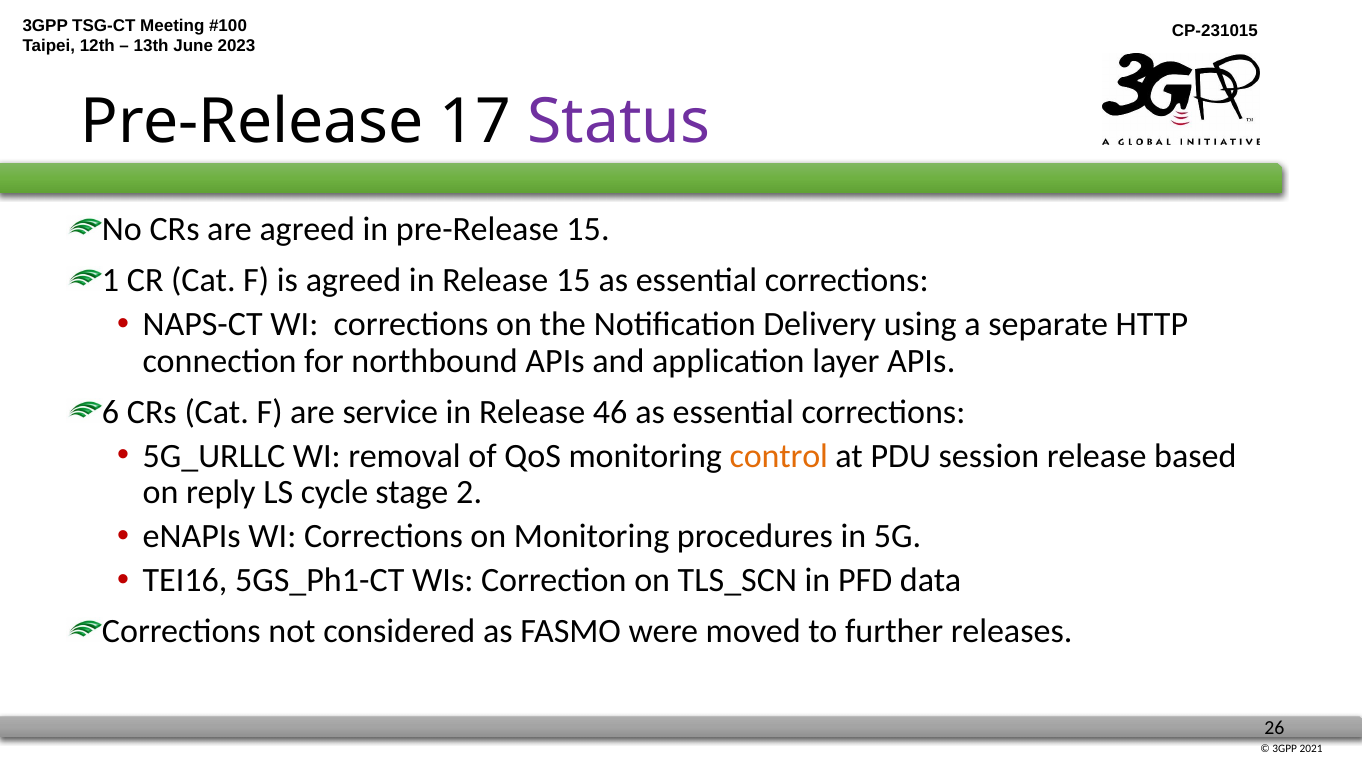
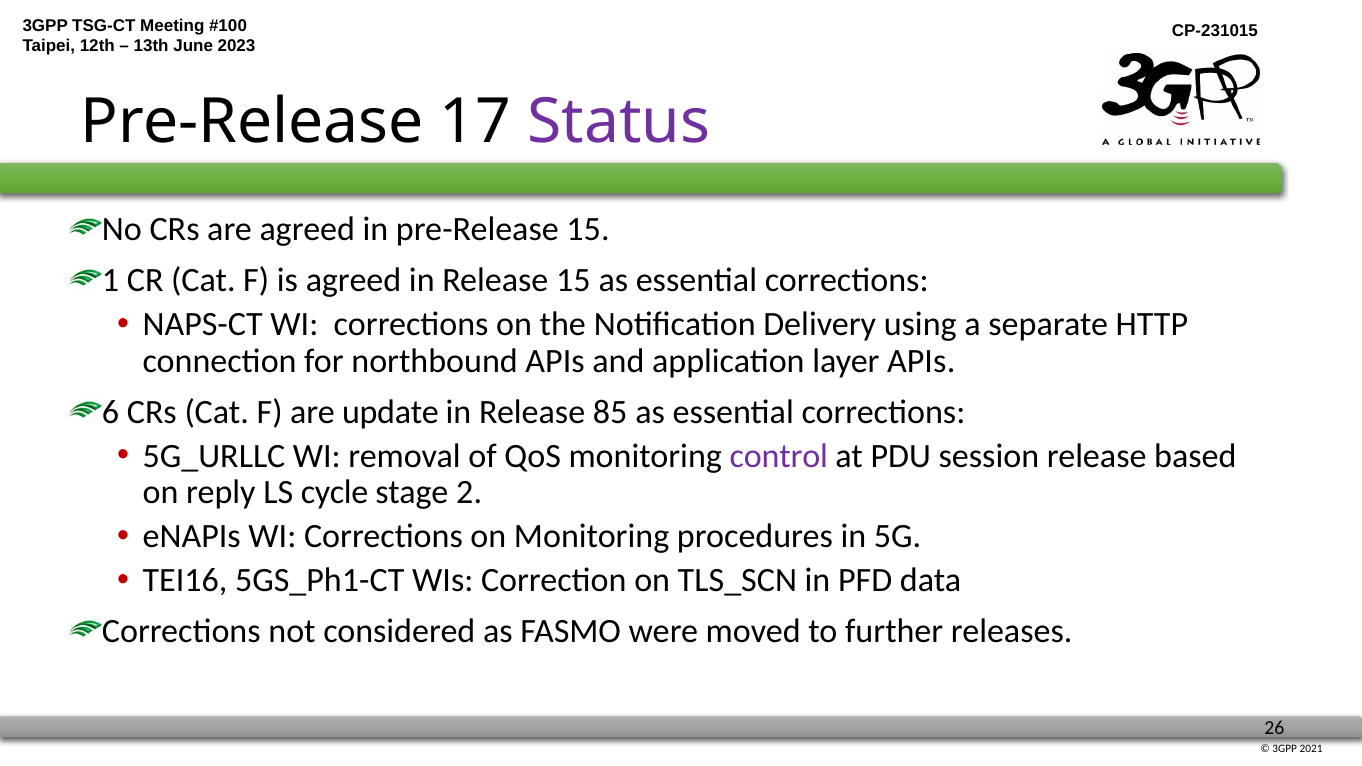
service: service -> update
46: 46 -> 85
control colour: orange -> purple
